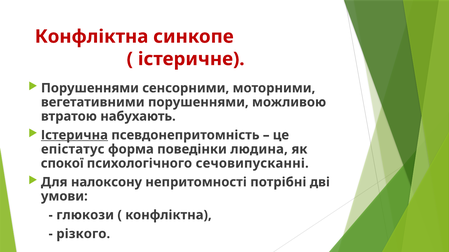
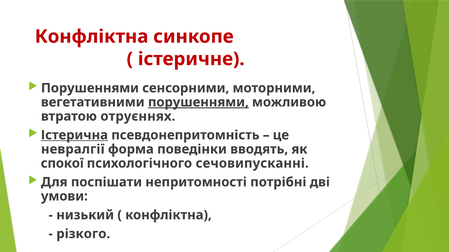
порушеннями at (198, 102) underline: none -> present
набухають: набухають -> отруєннях
епістатус: епістатус -> невралгії
людина: людина -> вводять
налоксону: налоксону -> поспішати
глюкози: глюкози -> низький
